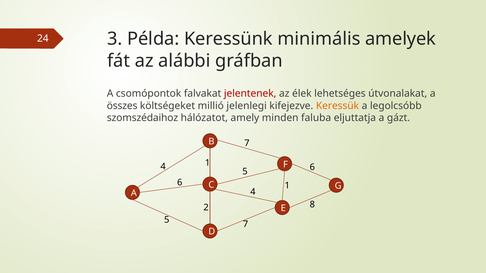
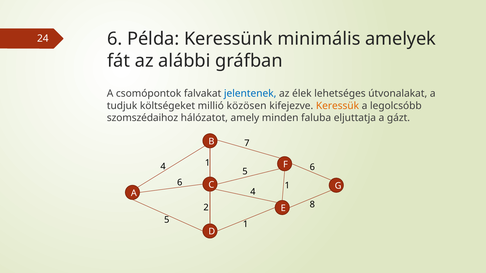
24 3: 3 -> 6
jelentenek colour: red -> blue
összes: összes -> tudjuk
jelenlegi: jelenlegi -> közösen
5 7: 7 -> 1
